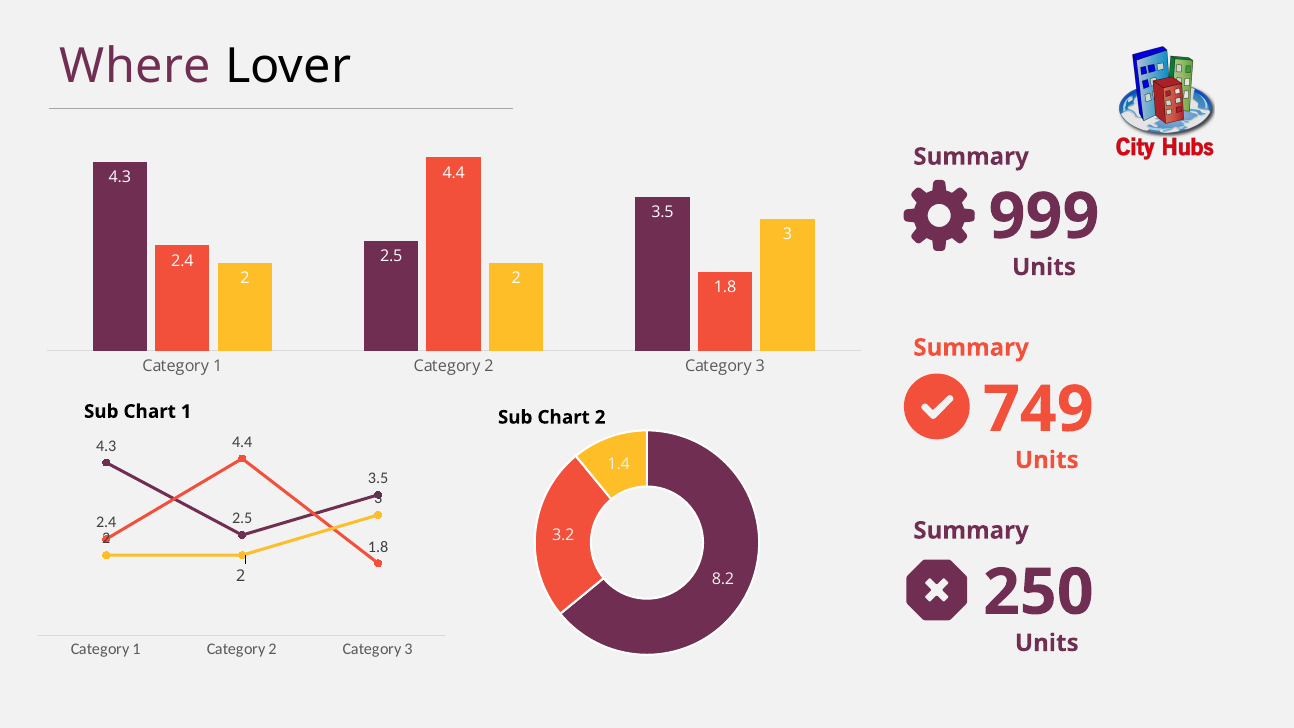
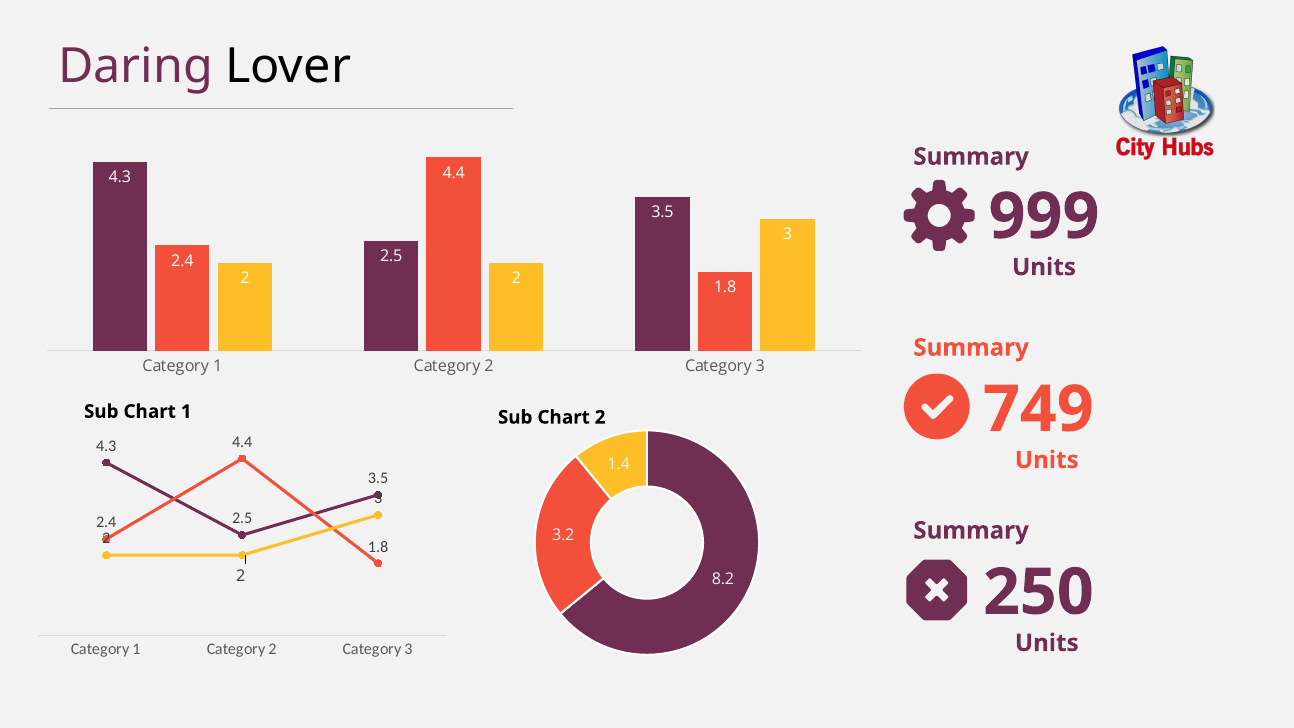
Where: Where -> Daring
